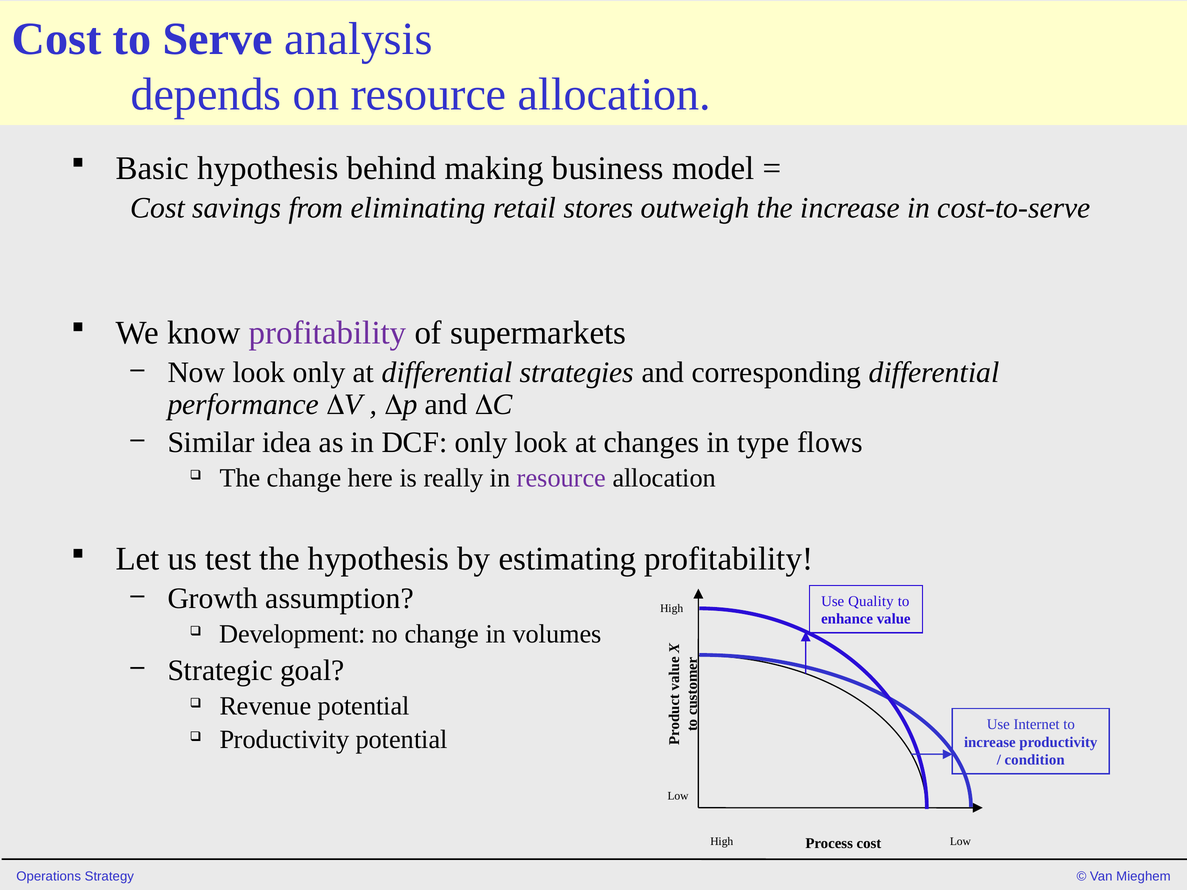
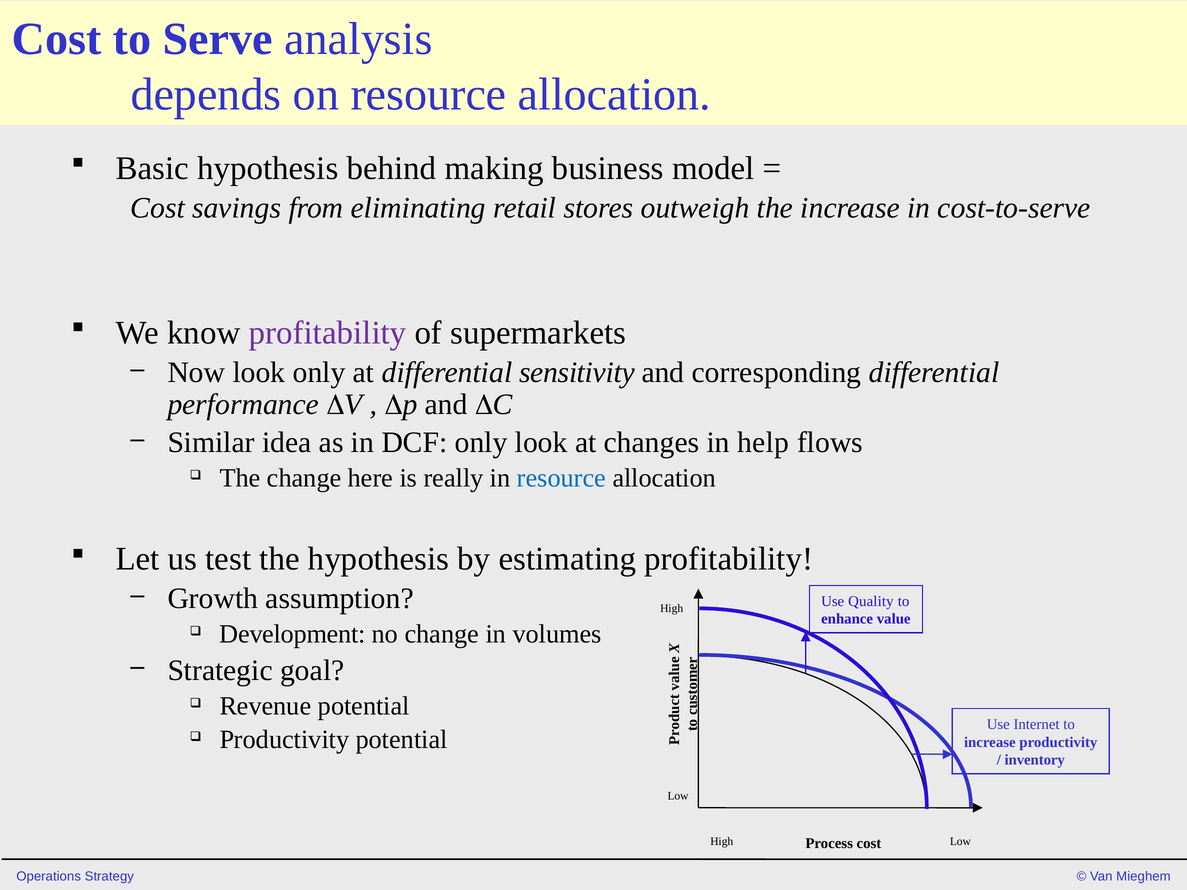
strategies: strategies -> sensitivity
type: type -> help
resource at (561, 478) colour: purple -> blue
condition: condition -> inventory
